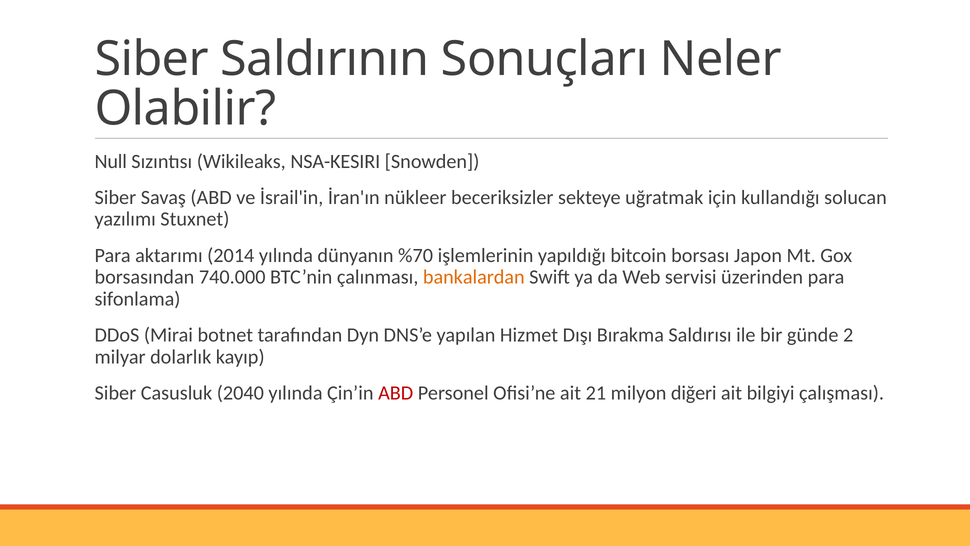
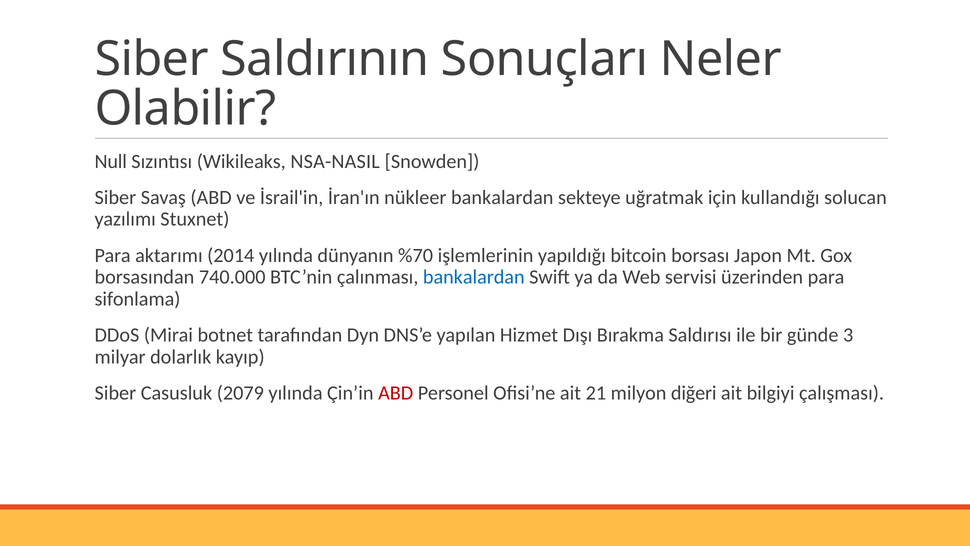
NSA-KESIRI: NSA-KESIRI -> NSA-NASIL
nükleer beceriksizler: beceriksizler -> bankalardan
bankalardan at (474, 277) colour: orange -> blue
2: 2 -> 3
2040: 2040 -> 2079
